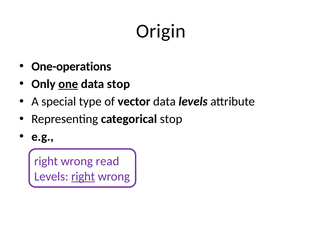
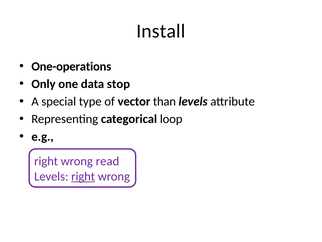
Origin: Origin -> Install
one underline: present -> none
vector data: data -> than
categorical stop: stop -> loop
